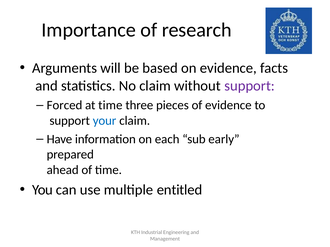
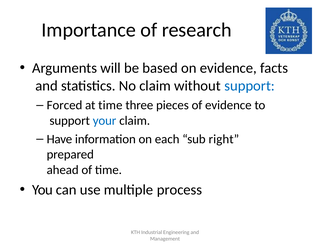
support at (250, 86) colour: purple -> blue
early: early -> right
entitled: entitled -> process
